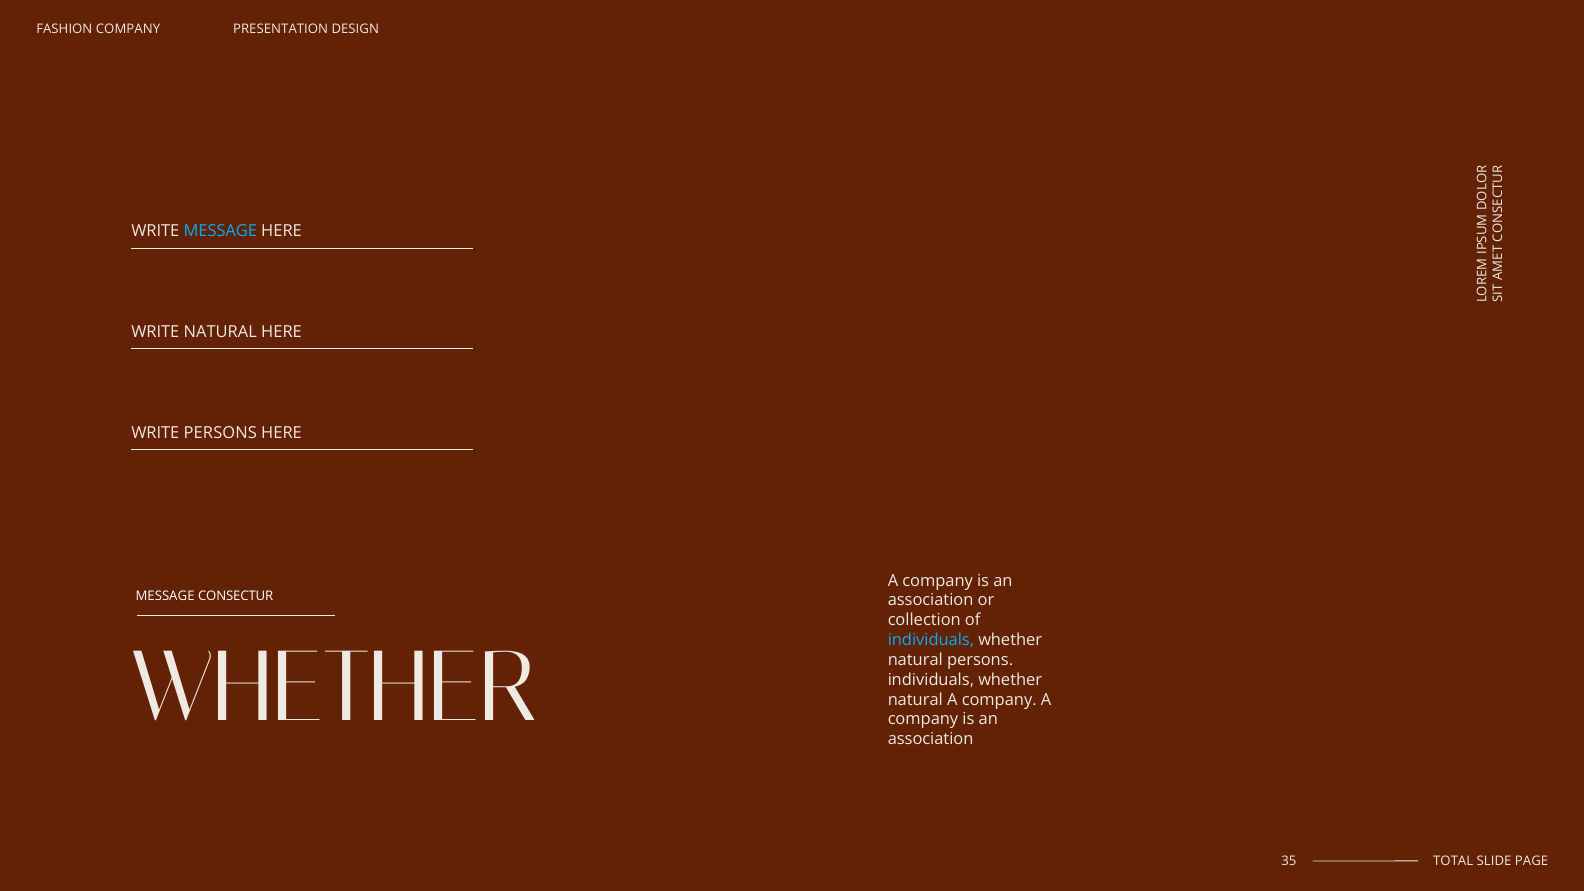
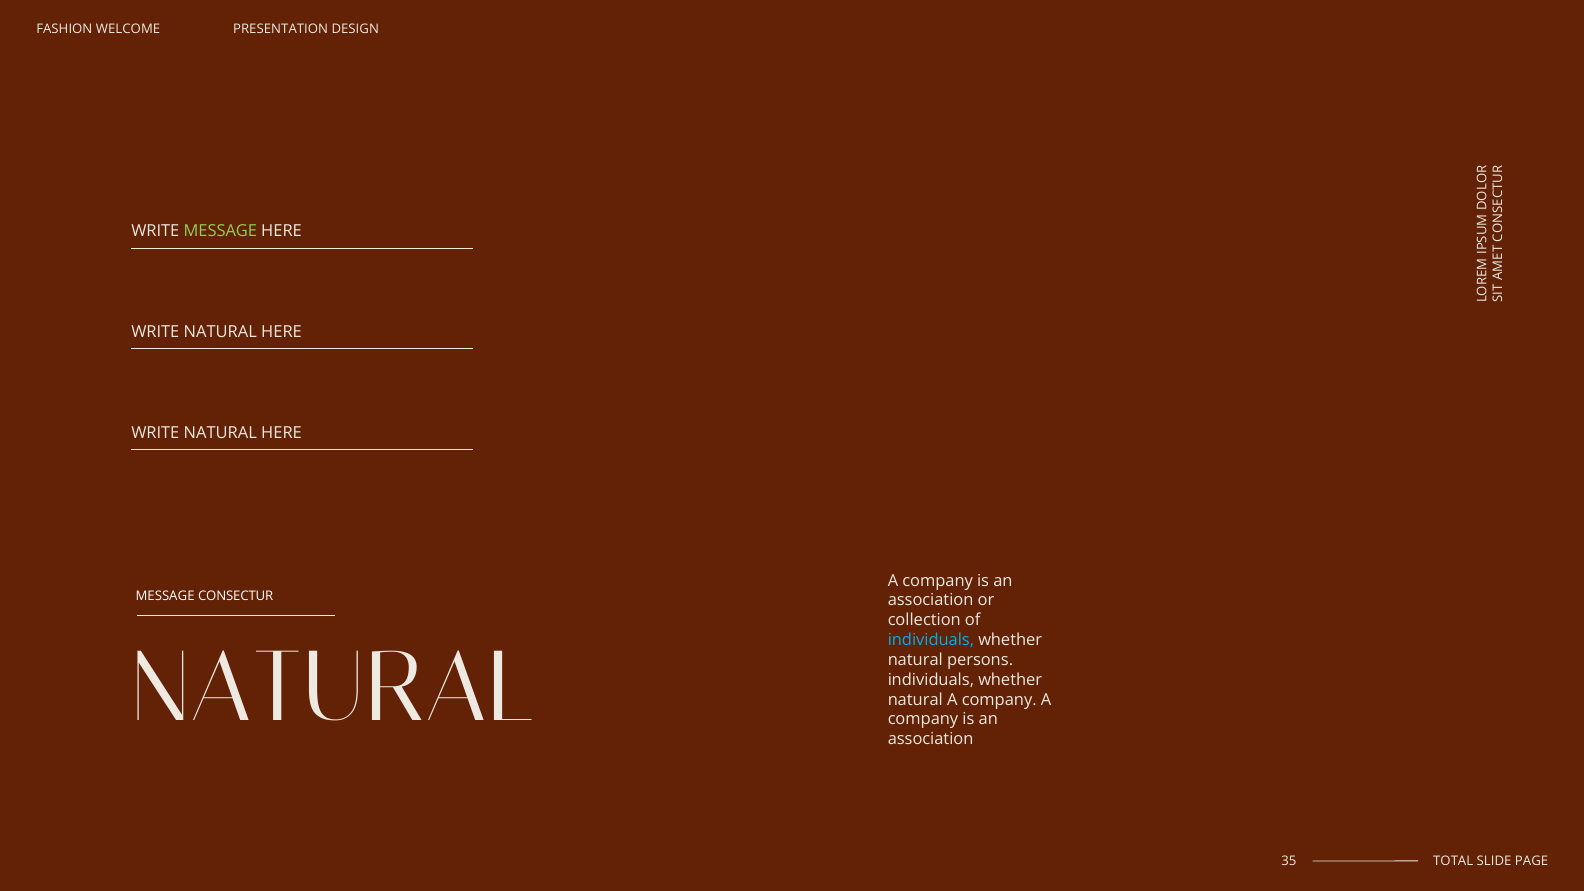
FASHION COMPANY: COMPANY -> WELCOME
MESSAGE at (220, 232) colour: light blue -> light green
PERSONS at (220, 433): PERSONS -> NATURAL
WHETHER at (334, 688): WHETHER -> NATURAL
